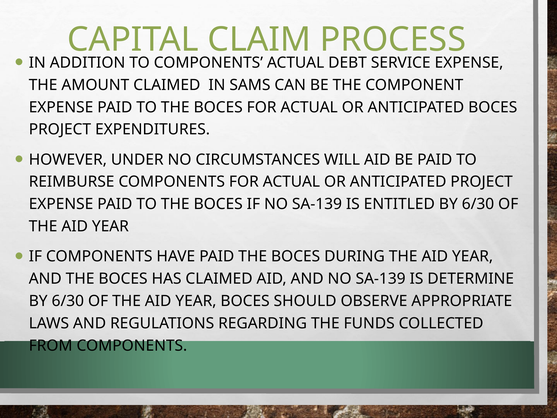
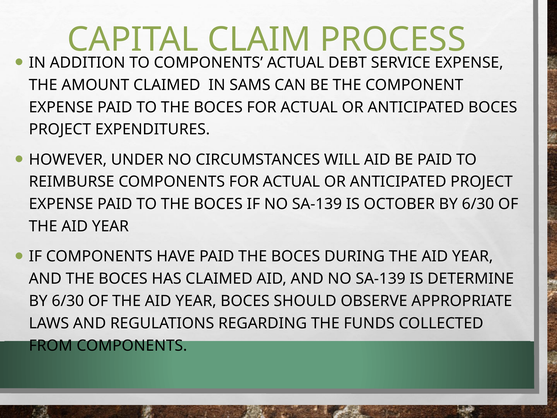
ENTITLED: ENTITLED -> OCTOBER
